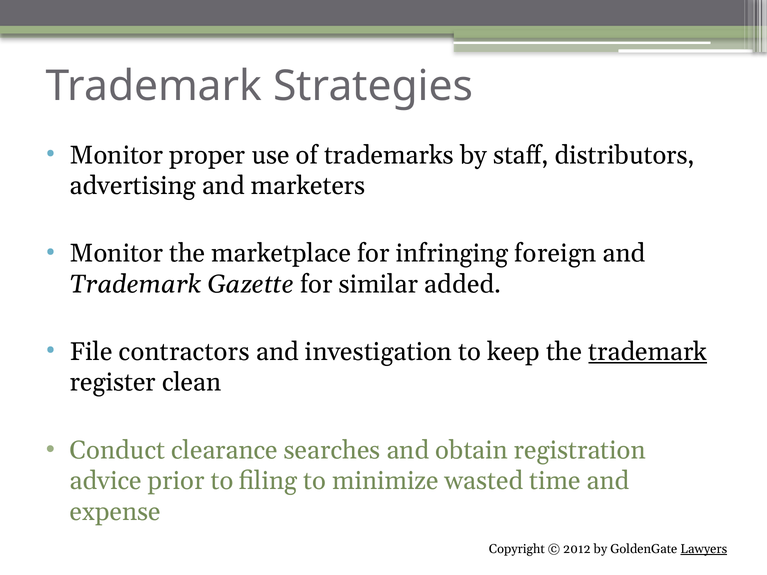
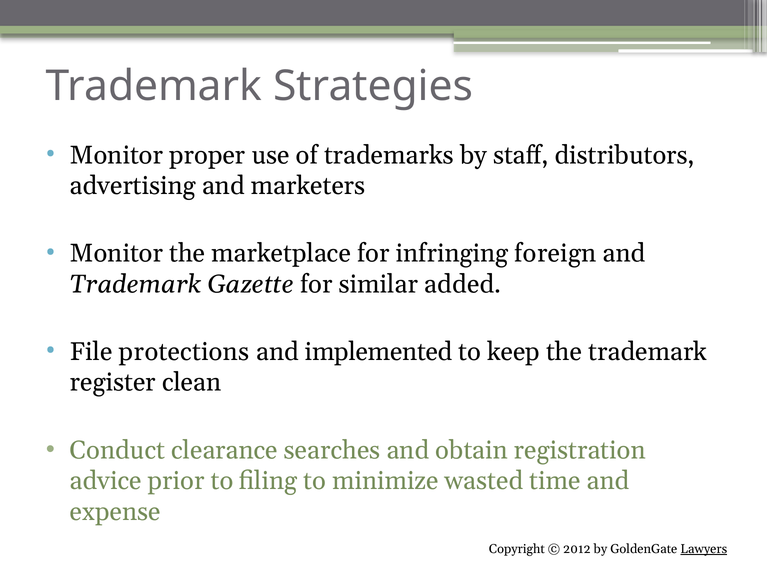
contractors: contractors -> protections
investigation: investigation -> implemented
trademark at (648, 352) underline: present -> none
